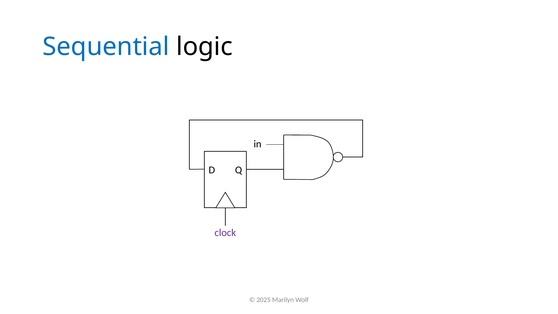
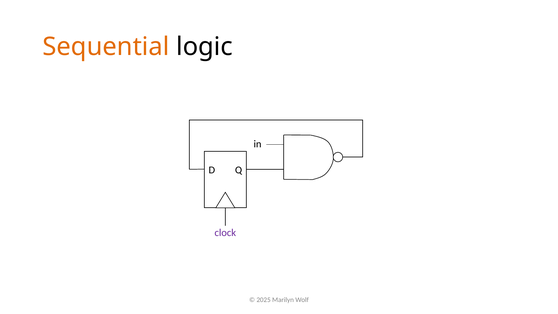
Sequential colour: blue -> orange
